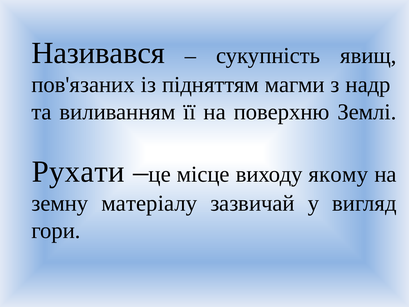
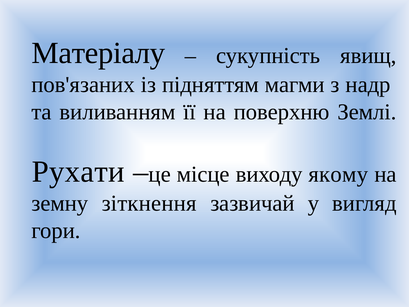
Називався: Називався -> Матеріалу
матеріалу: матеріалу -> зіткнення
